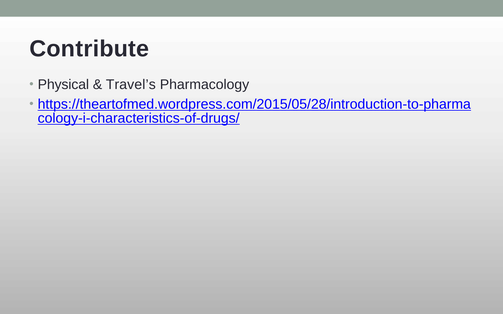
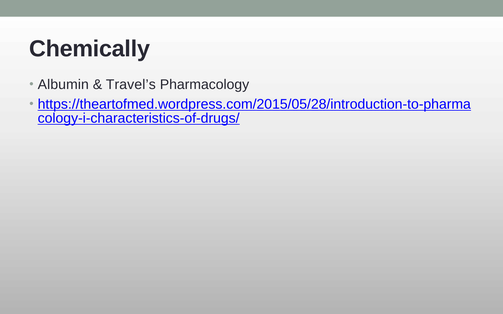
Contribute: Contribute -> Chemically
Physical: Physical -> Albumin
